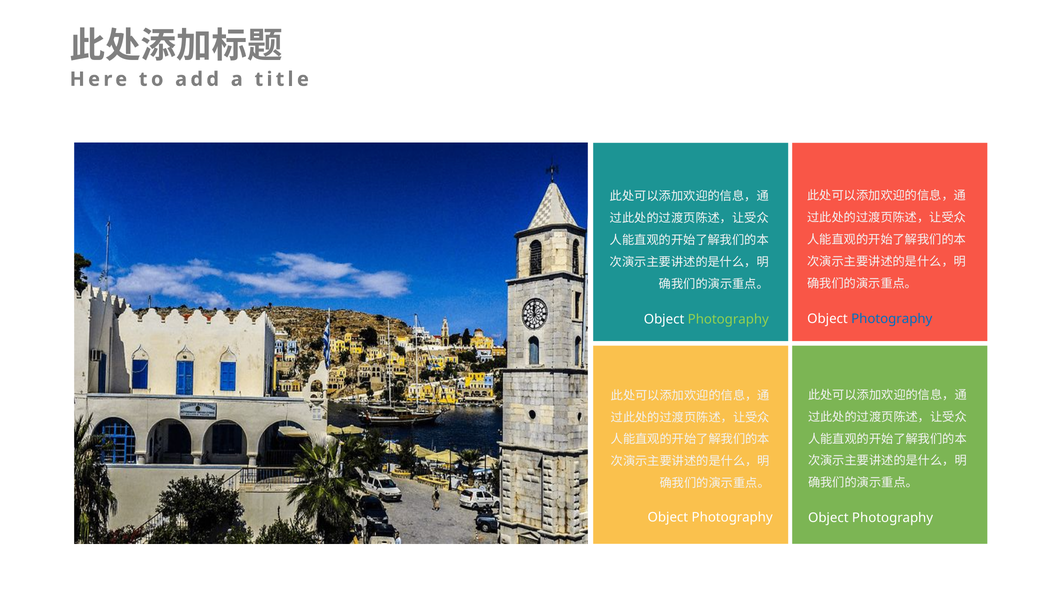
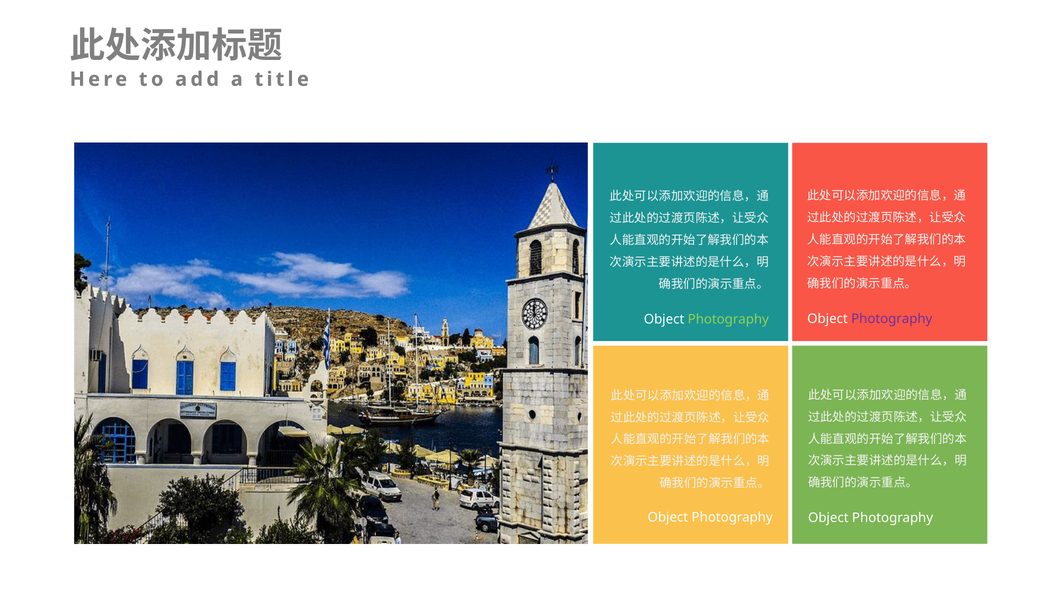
Photography at (892, 319) colour: blue -> purple
